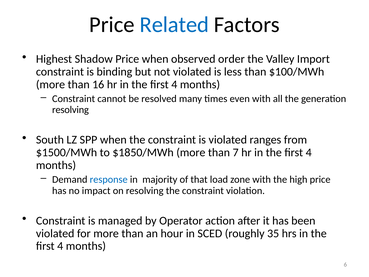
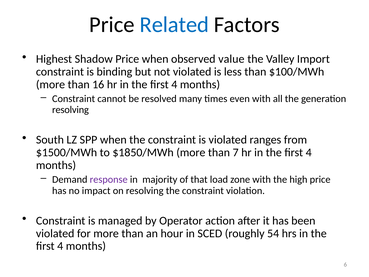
order: order -> value
response colour: blue -> purple
35: 35 -> 54
